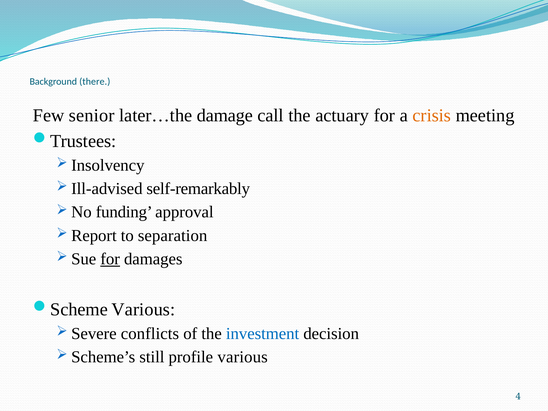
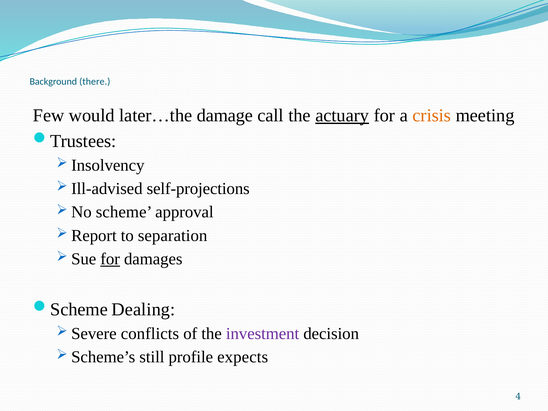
senior: senior -> would
actuary underline: none -> present
self-remarkably: self-remarkably -> self-projections
funding: funding -> scheme
Various at (143, 309): Various -> Dealing
investment colour: blue -> purple
profile various: various -> expects
